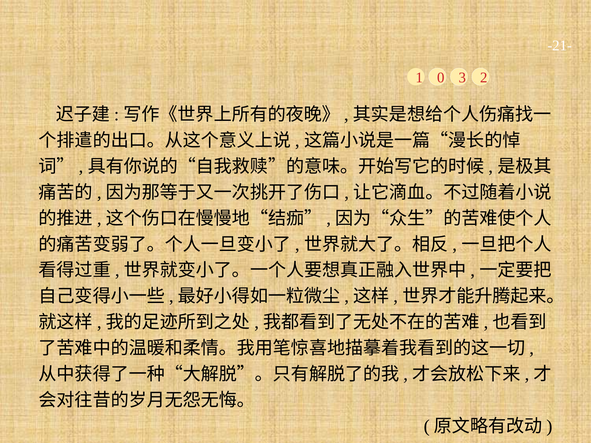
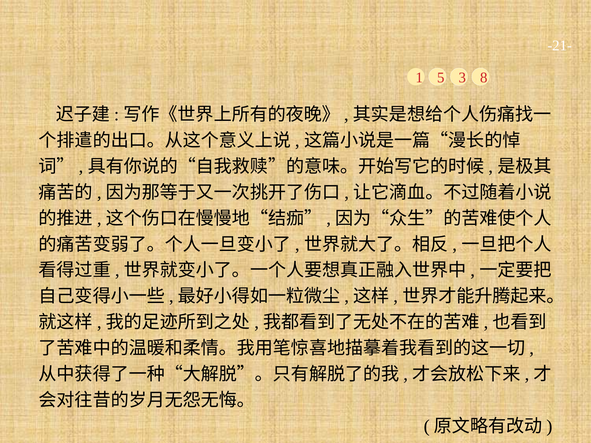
0: 0 -> 5
2: 2 -> 8
